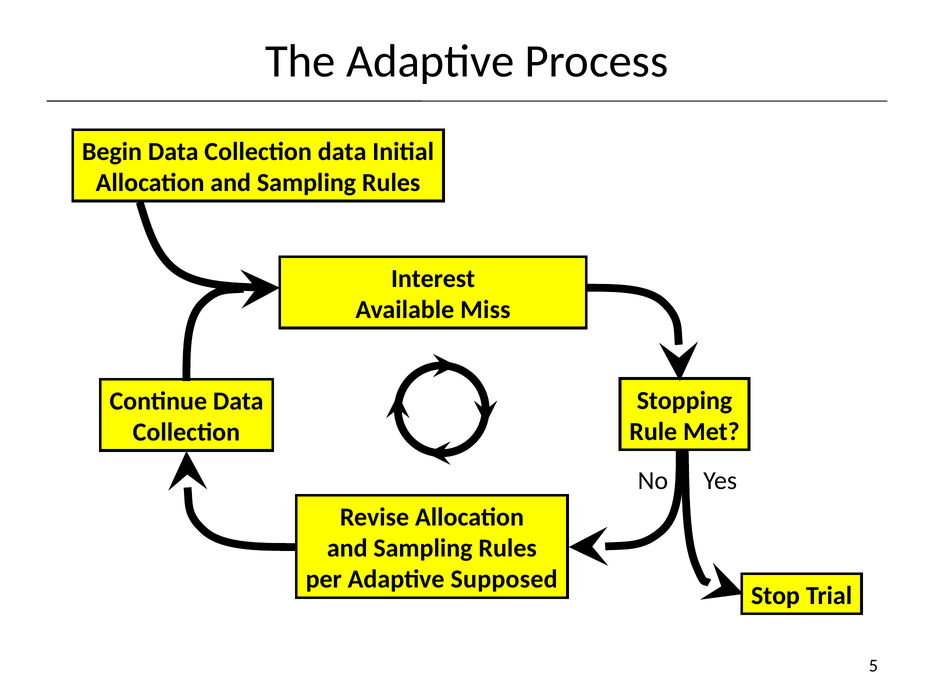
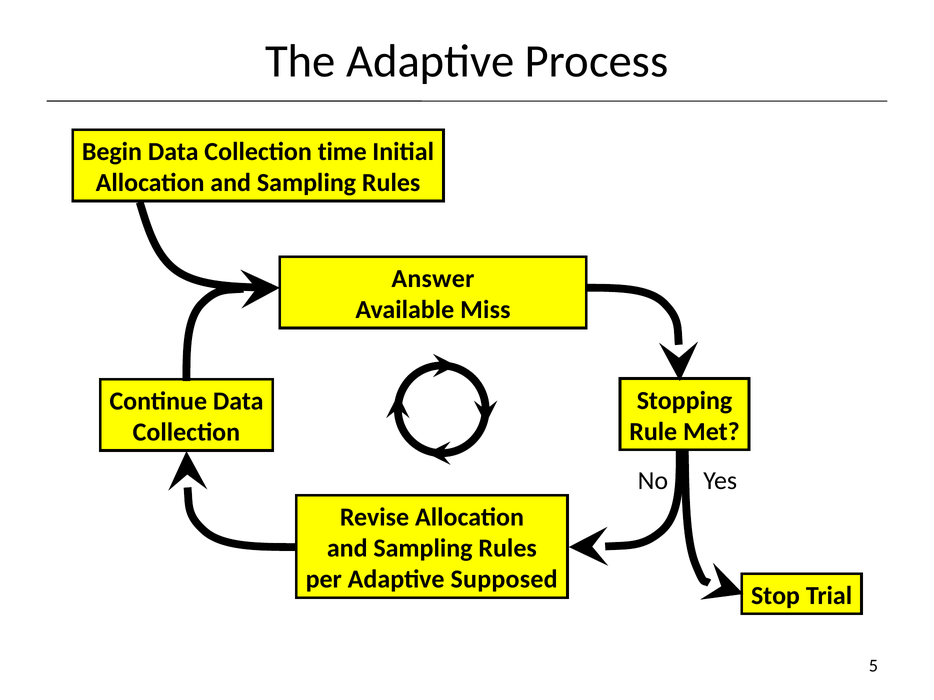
Collection data: data -> time
Interest: Interest -> Answer
